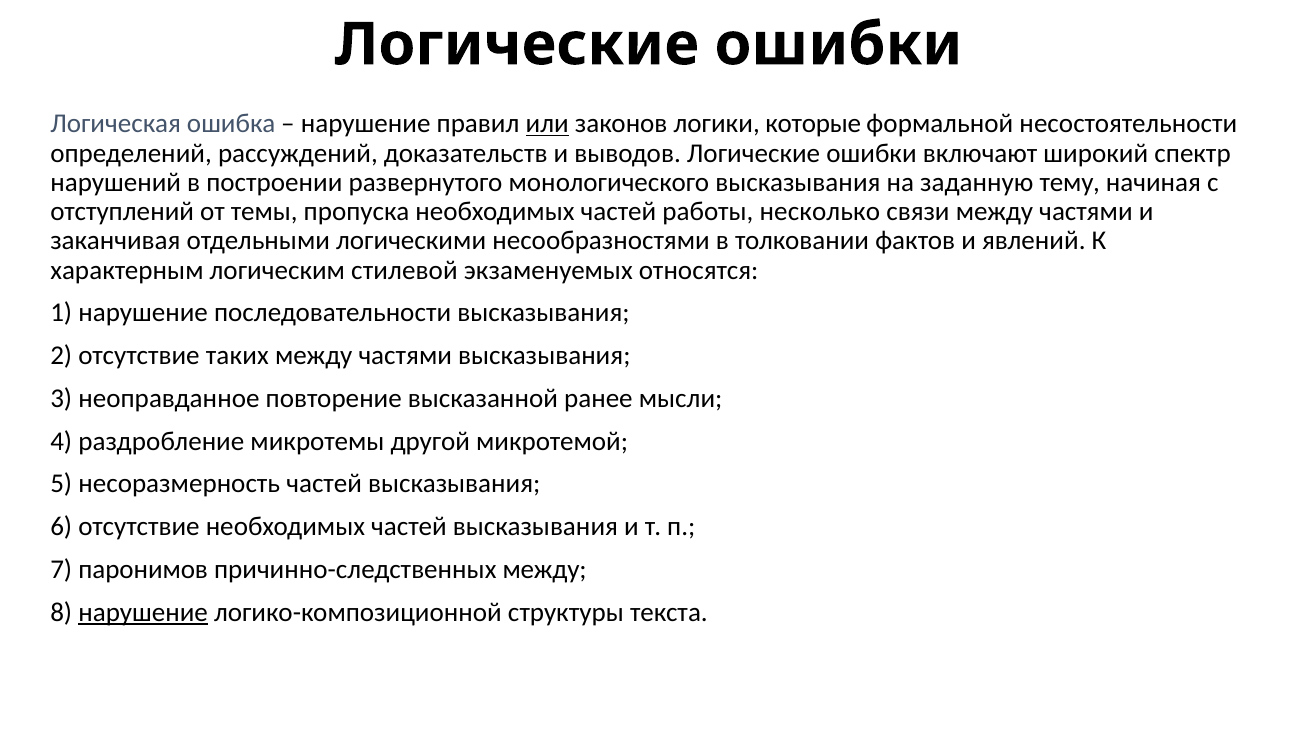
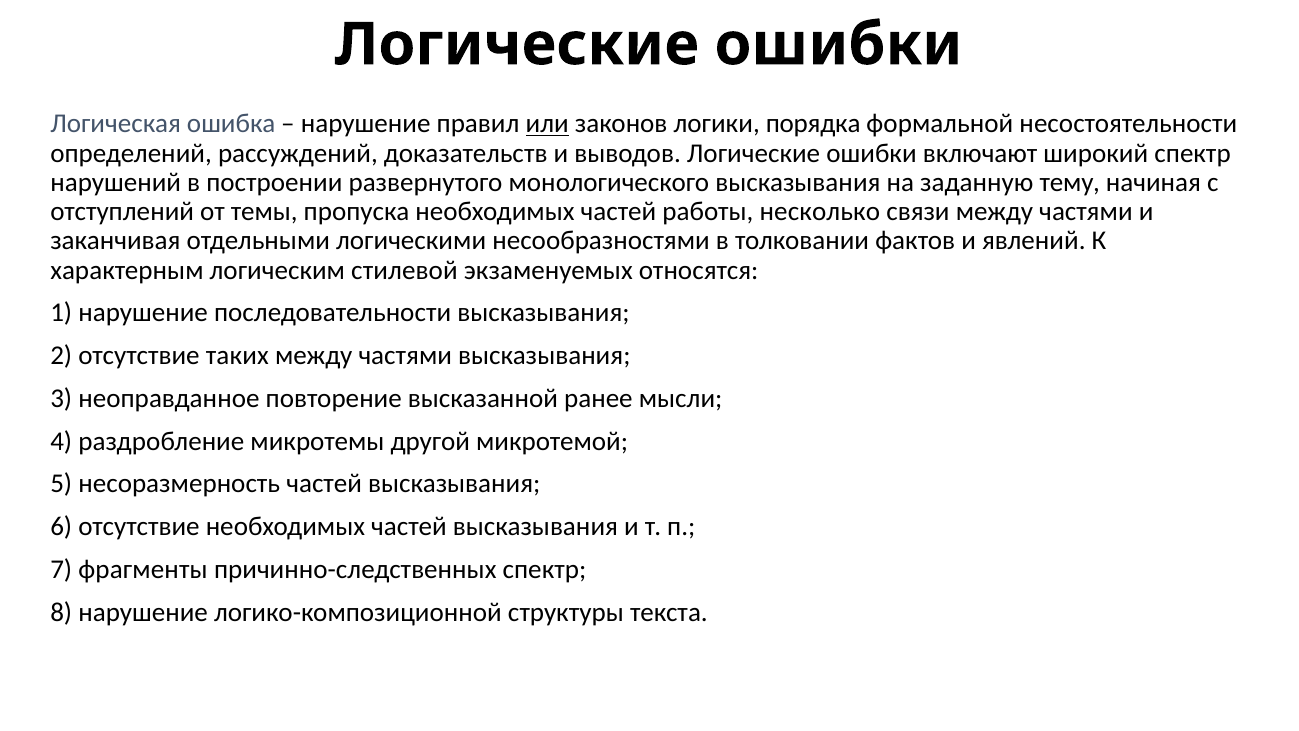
которые: которые -> порядка
паронимов: паронимов -> фрагменты
причинно-следственных между: между -> спектр
нарушение at (143, 612) underline: present -> none
